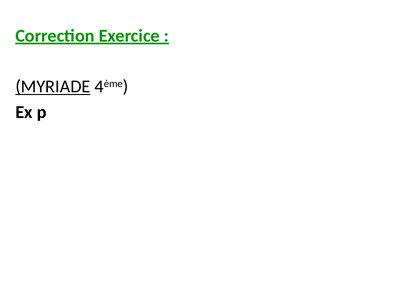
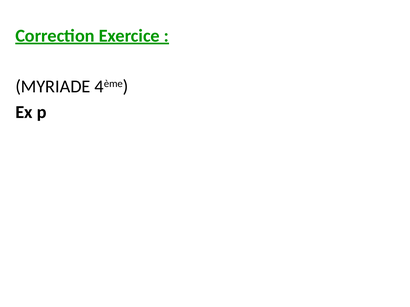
MYRIADE underline: present -> none
